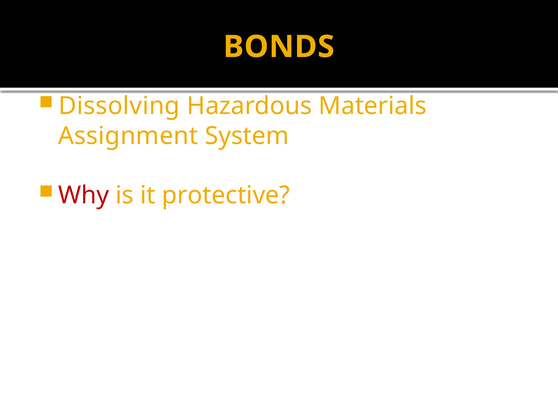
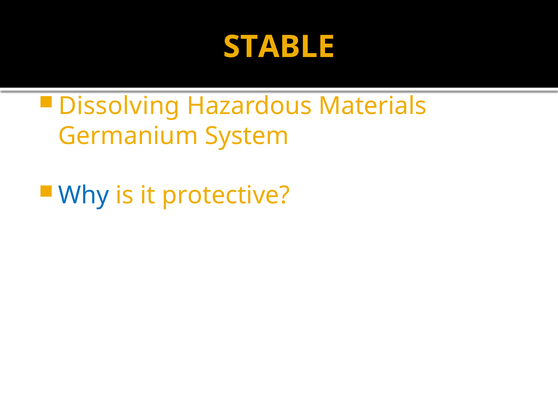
BONDS: BONDS -> STABLE
Assignment: Assignment -> Germanium
Why colour: red -> blue
